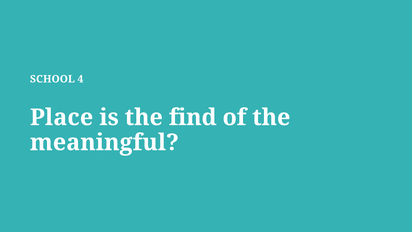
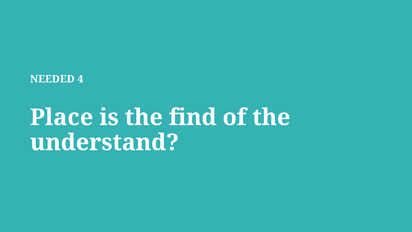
SCHOOL: SCHOOL -> NEEDED
meaningful: meaningful -> understand
